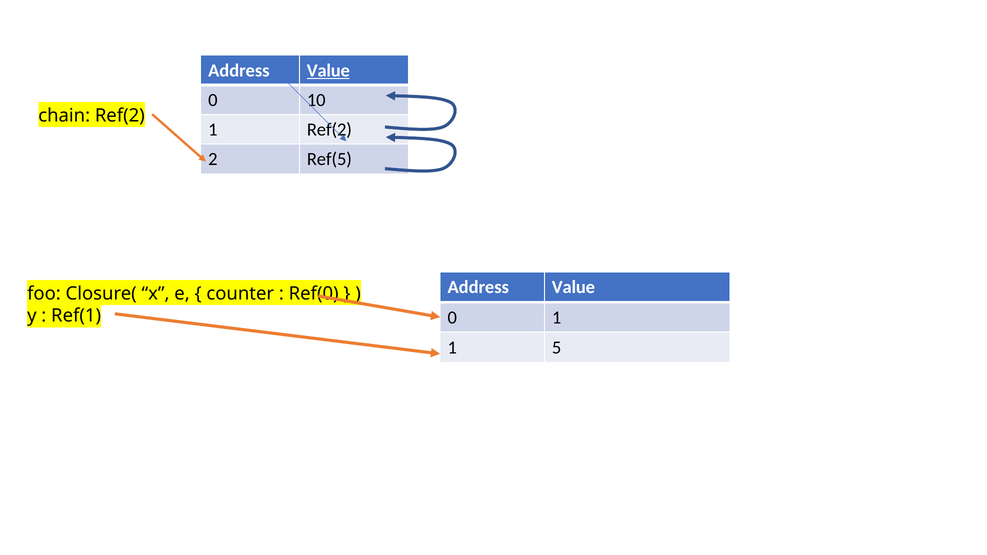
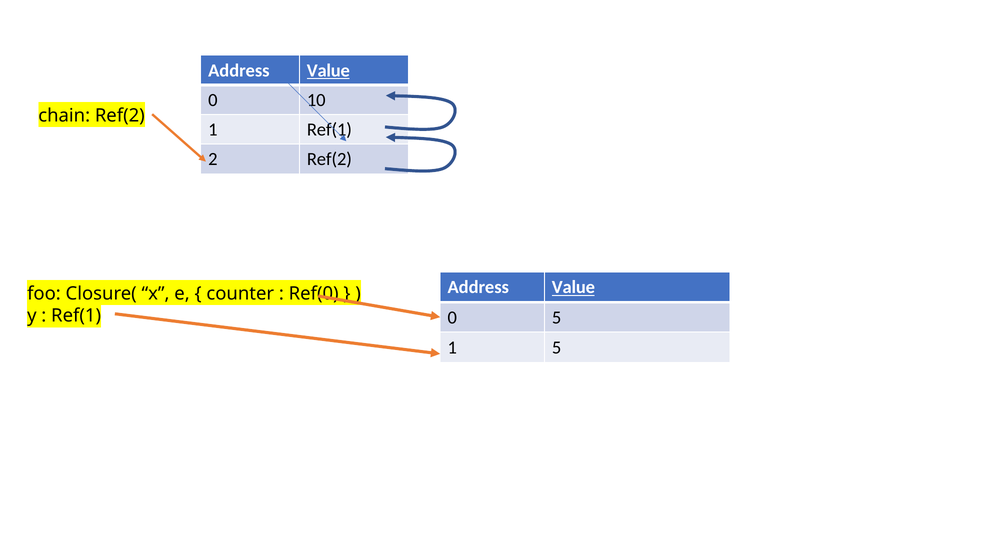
1 Ref(2: Ref(2 -> Ref(1
2 Ref(5: Ref(5 -> Ref(2
Value at (573, 287) underline: none -> present
0 1: 1 -> 5
